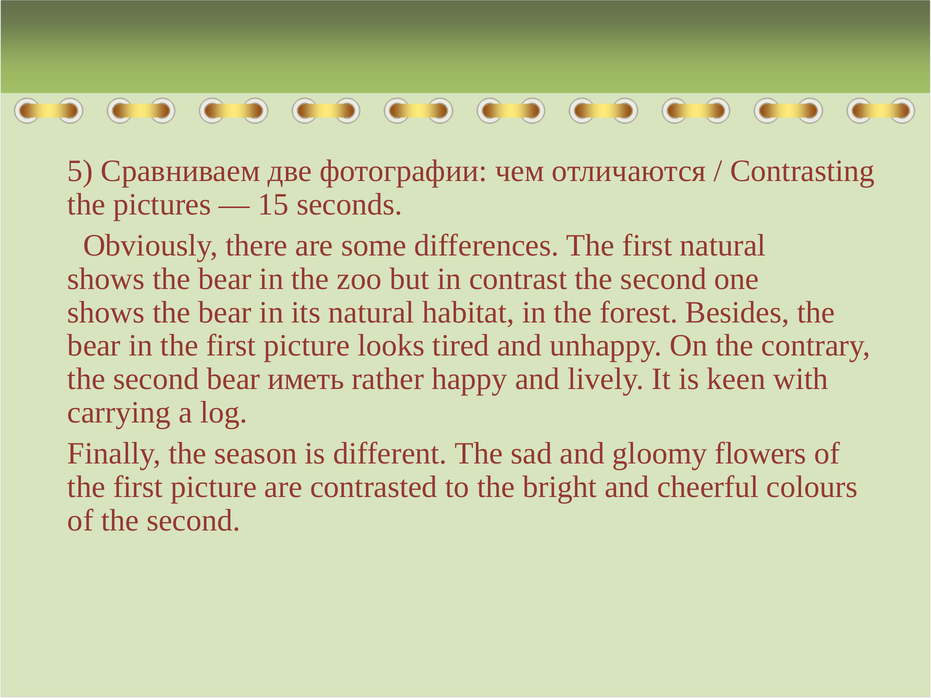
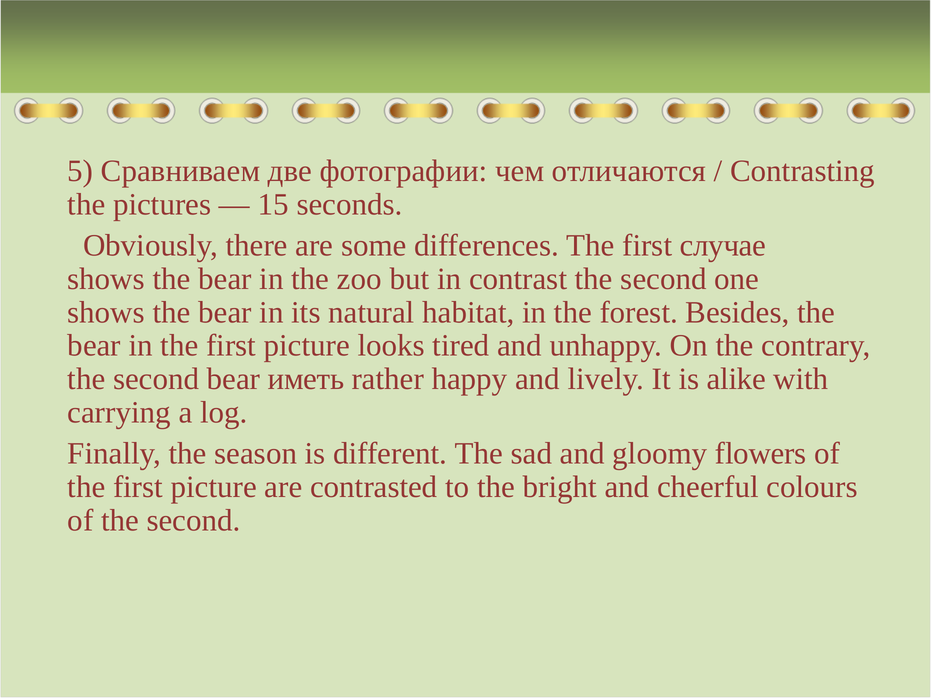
first natural: natural -> случае
keen: keen -> alike
